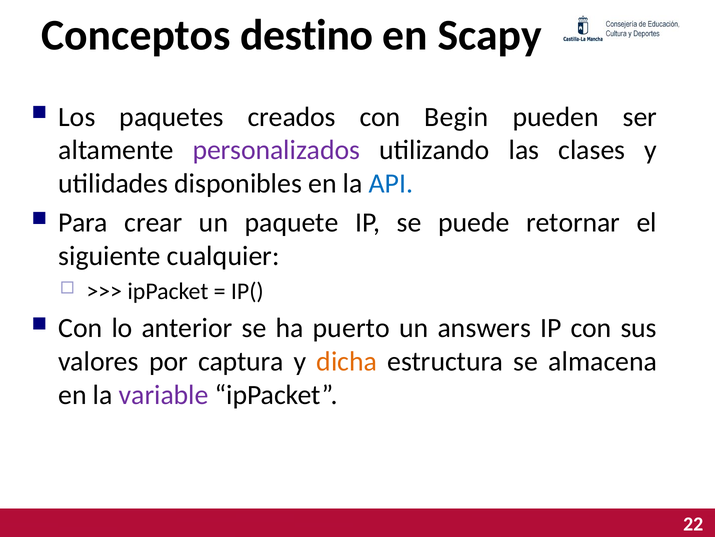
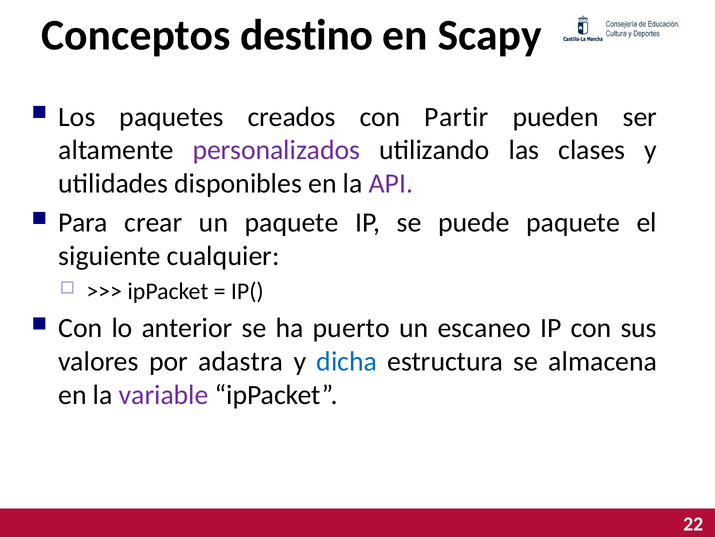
Begin: Begin -> Partir
API colour: blue -> purple
puede retornar: retornar -> paquete
answers: answers -> escaneo
captura: captura -> adastra
dicha colour: orange -> blue
